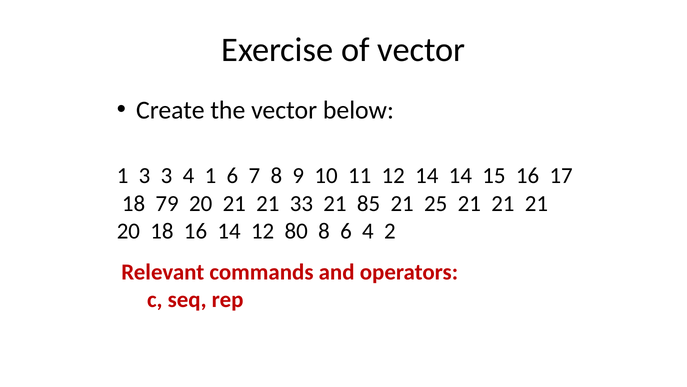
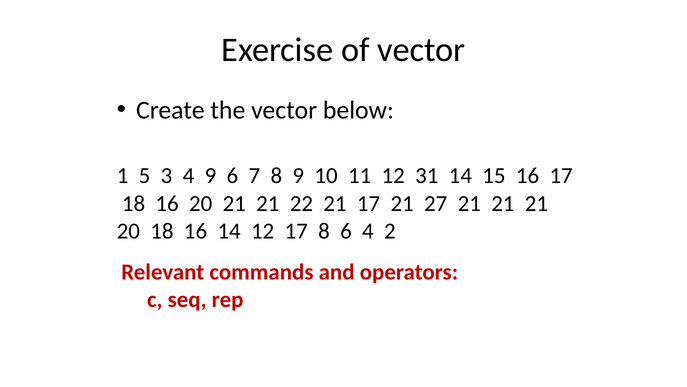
1 3: 3 -> 5
4 1: 1 -> 9
12 14: 14 -> 31
79 at (167, 203): 79 -> 16
33: 33 -> 22
21 85: 85 -> 17
25: 25 -> 27
12 80: 80 -> 17
